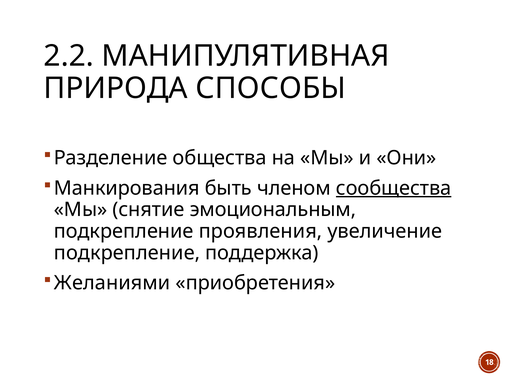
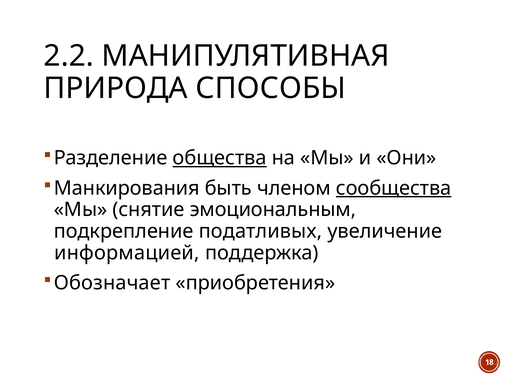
общества underline: none -> present
проявления: проявления -> податливых
подкрепление at (127, 253): подкрепление -> информацией
Желаниями: Желаниями -> Обозначает
